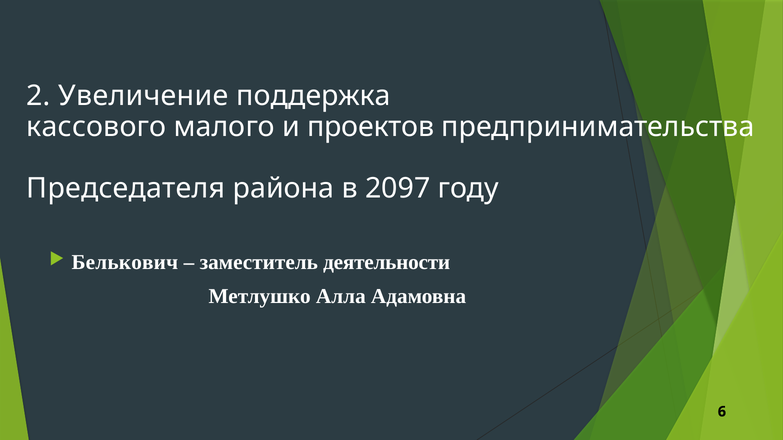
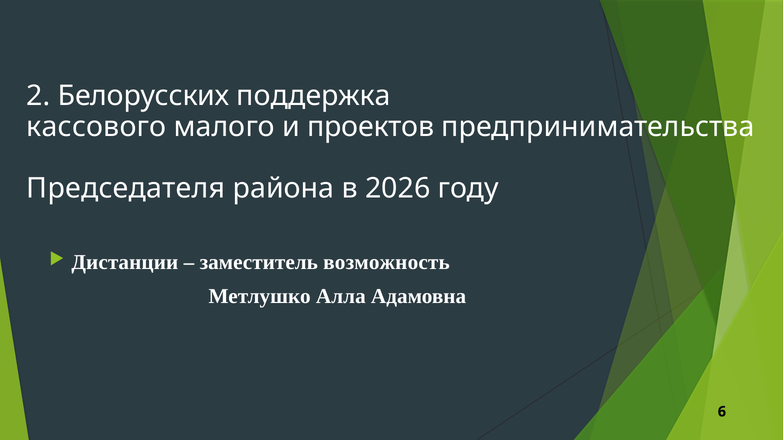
Увеличение: Увеличение -> Белорусских
2097: 2097 -> 2026
Белькович: Белькович -> Дистанции
деятельности: деятельности -> возможность
